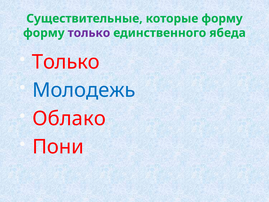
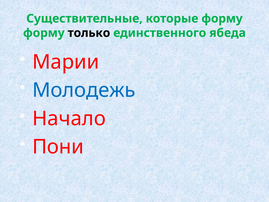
только at (89, 33) colour: purple -> black
Только at (66, 62): Только -> Марии
Облако: Облако -> Начало
